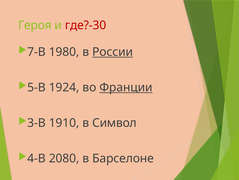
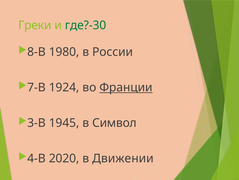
Героя: Героя -> Греки
где?-30 colour: red -> green
7-В: 7-В -> 8-В
России underline: present -> none
5-В: 5-В -> 7-В
1910: 1910 -> 1945
2080: 2080 -> 2020
Барселоне: Барселоне -> Движении
